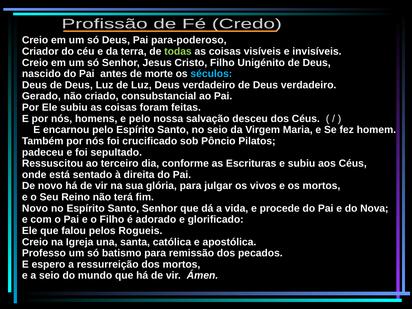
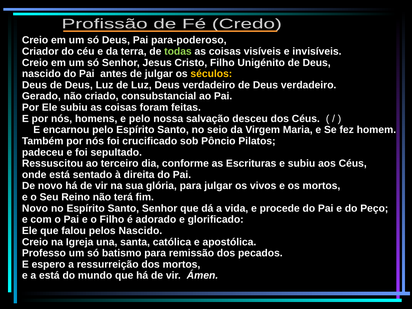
de morte: morte -> julgar
séculos colour: light blue -> yellow
Nova: Nova -> Peço
pelos Rogueis: Rogueis -> Nascido
a seio: seio -> está
